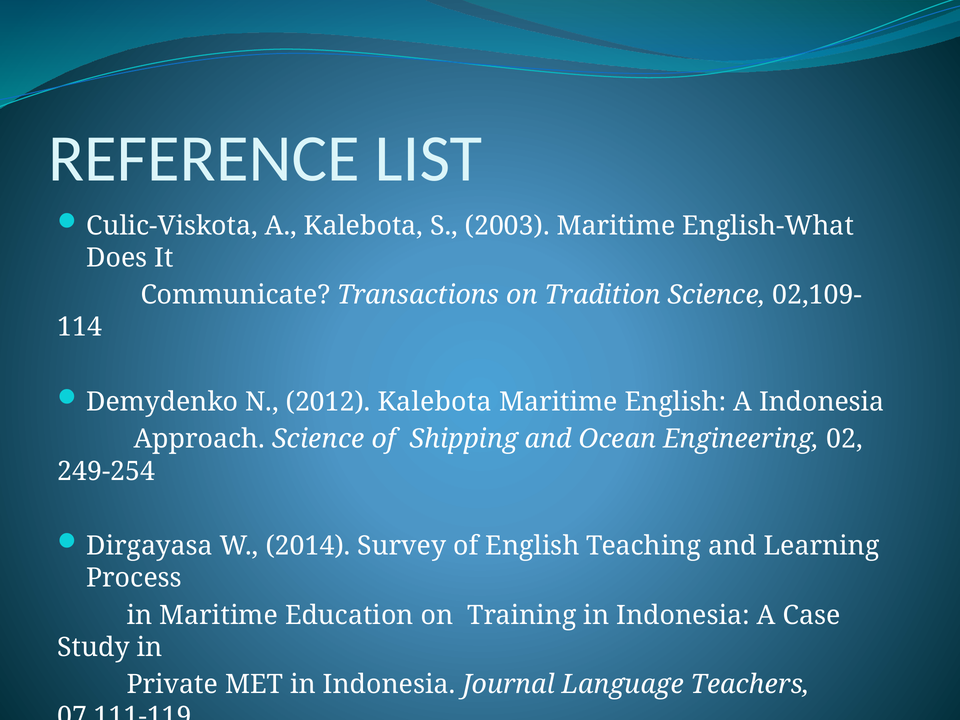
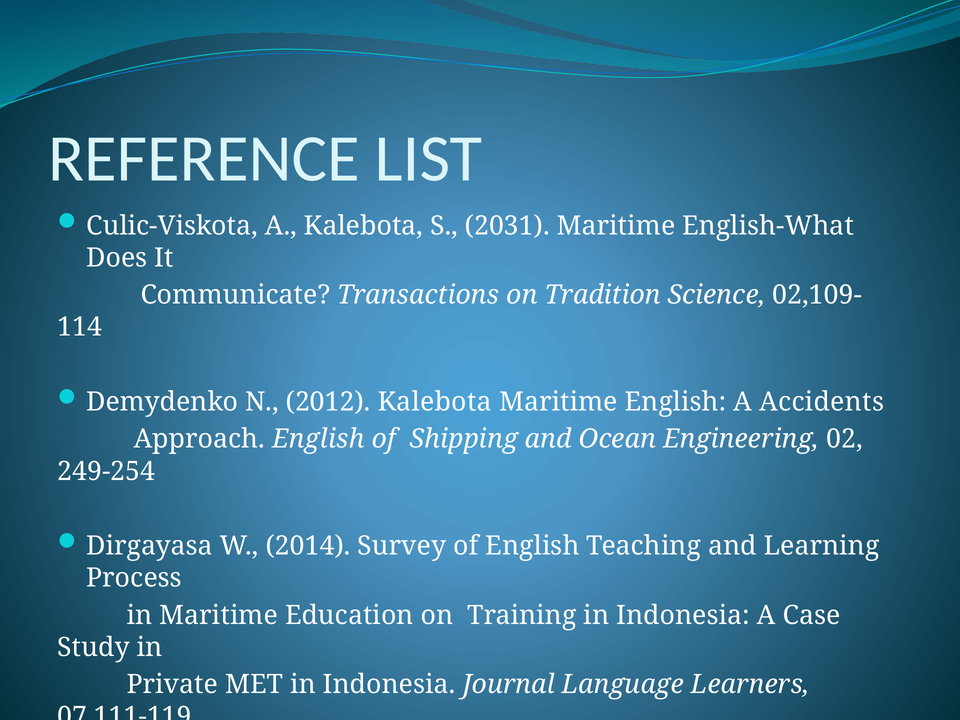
2003: 2003 -> 2031
A Indonesia: Indonesia -> Accidents
Approach Science: Science -> English
Teachers: Teachers -> Learners
